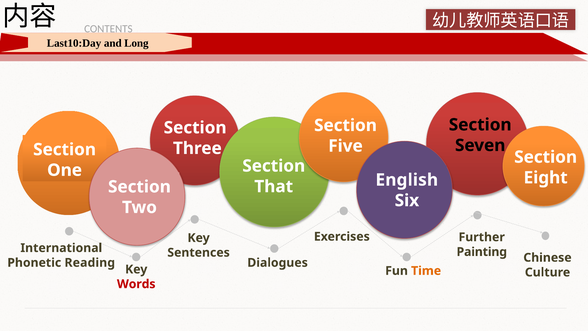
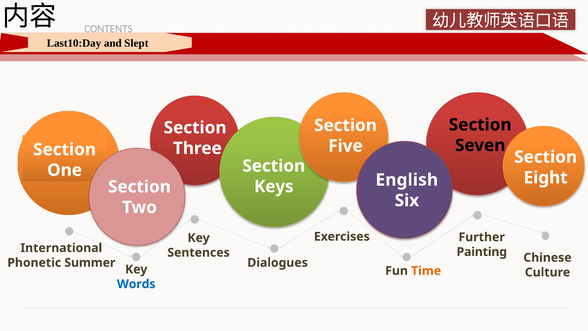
Long: Long -> Slept
That: That -> Keys
Reading: Reading -> Summer
Words colour: red -> blue
